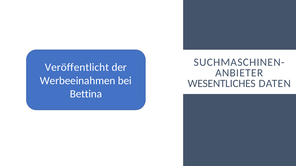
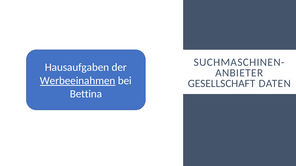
Veröffentlicht: Veröffentlicht -> Hausaufgaben
Werbeeinahmen underline: none -> present
WESENTLICHES: WESENTLICHES -> GESELLSCHAFT
